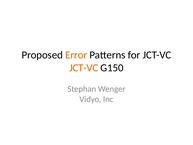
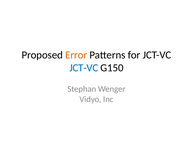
JCT-VC at (84, 68) colour: orange -> blue
